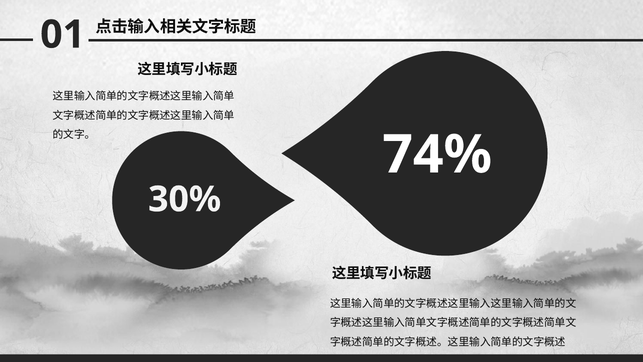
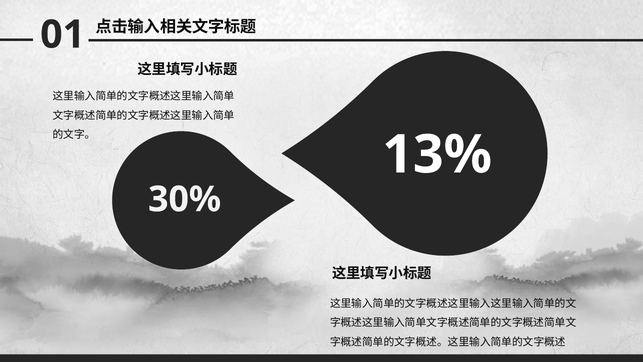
74%: 74% -> 13%
